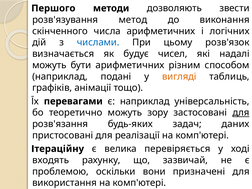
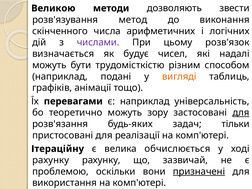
Першого: Першого -> Великою
числами colour: blue -> purple
бути арифметичних: арифметичних -> трудомісткістю
даних: даних -> тільки
перевіряється: перевіряється -> обчислюється
входять at (51, 160): входять -> рахунку
призначені underline: none -> present
